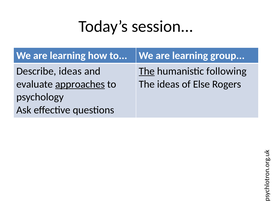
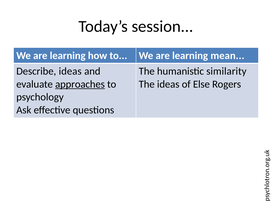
group: group -> mean
The at (147, 71) underline: present -> none
following: following -> similarity
